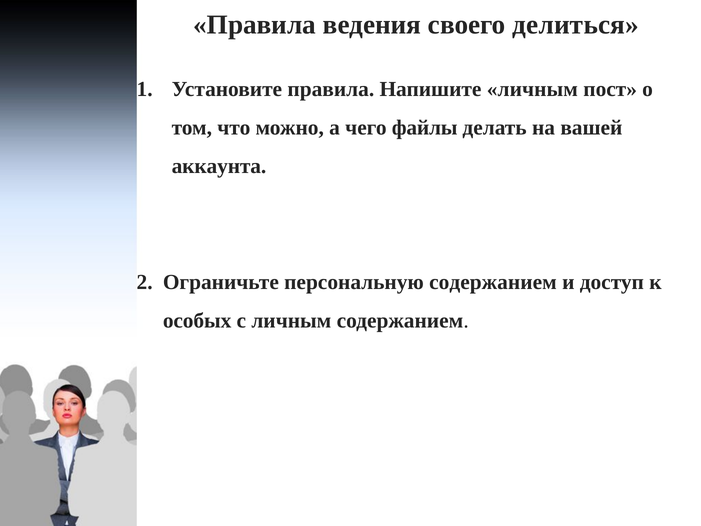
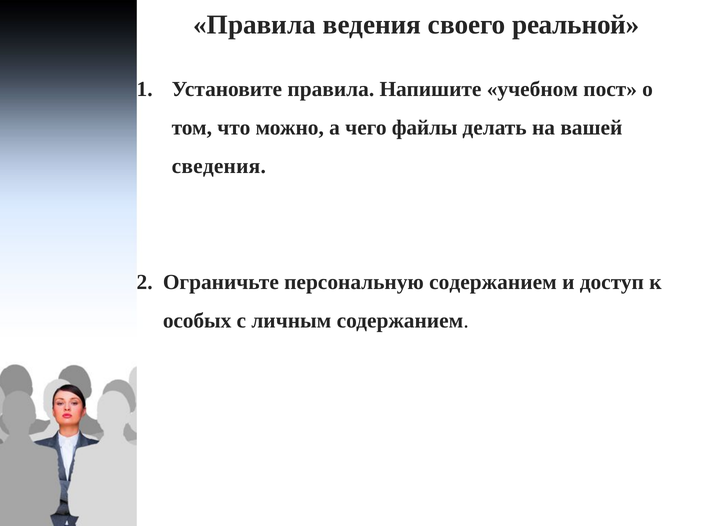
делиться: делиться -> реальной
Напишите личным: личным -> учебном
аккаунта: аккаунта -> сведения
